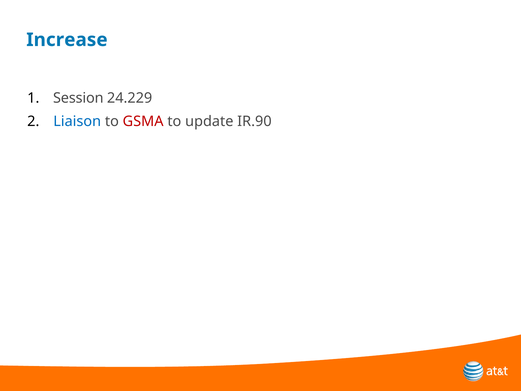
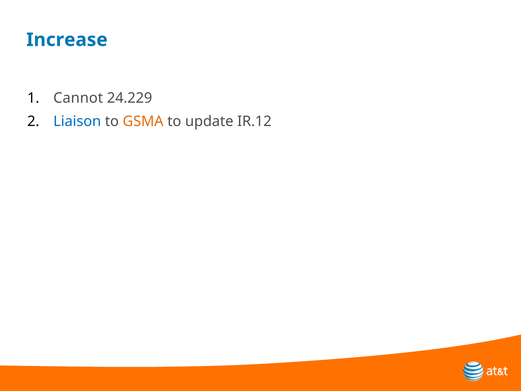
Session: Session -> Cannot
GSMA colour: red -> orange
IR.90: IR.90 -> IR.12
